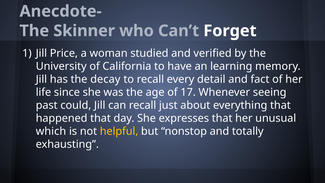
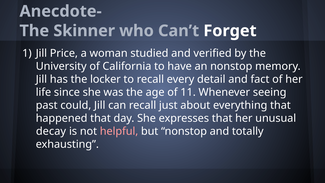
an learning: learning -> nonstop
decay: decay -> locker
17: 17 -> 11
which: which -> decay
helpful colour: yellow -> pink
